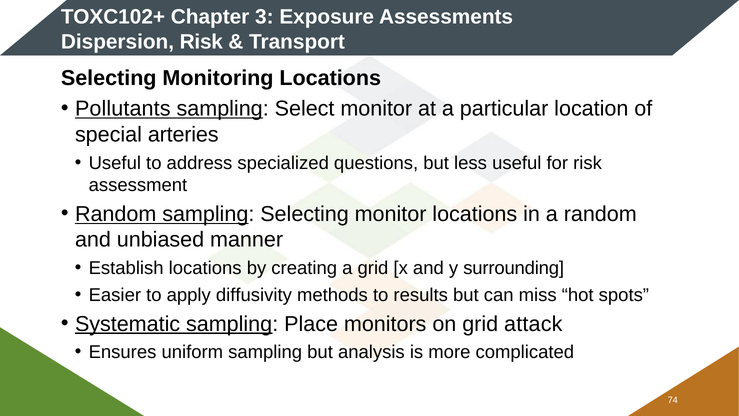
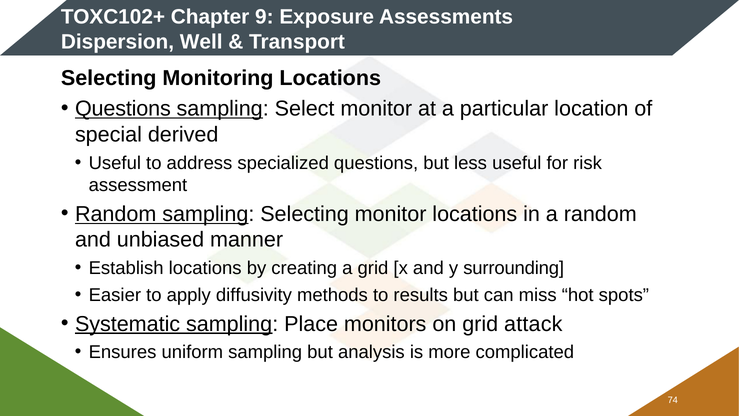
3: 3 -> 9
Dispersion Risk: Risk -> Well
Pollutants at (123, 109): Pollutants -> Questions
arteries: arteries -> derived
